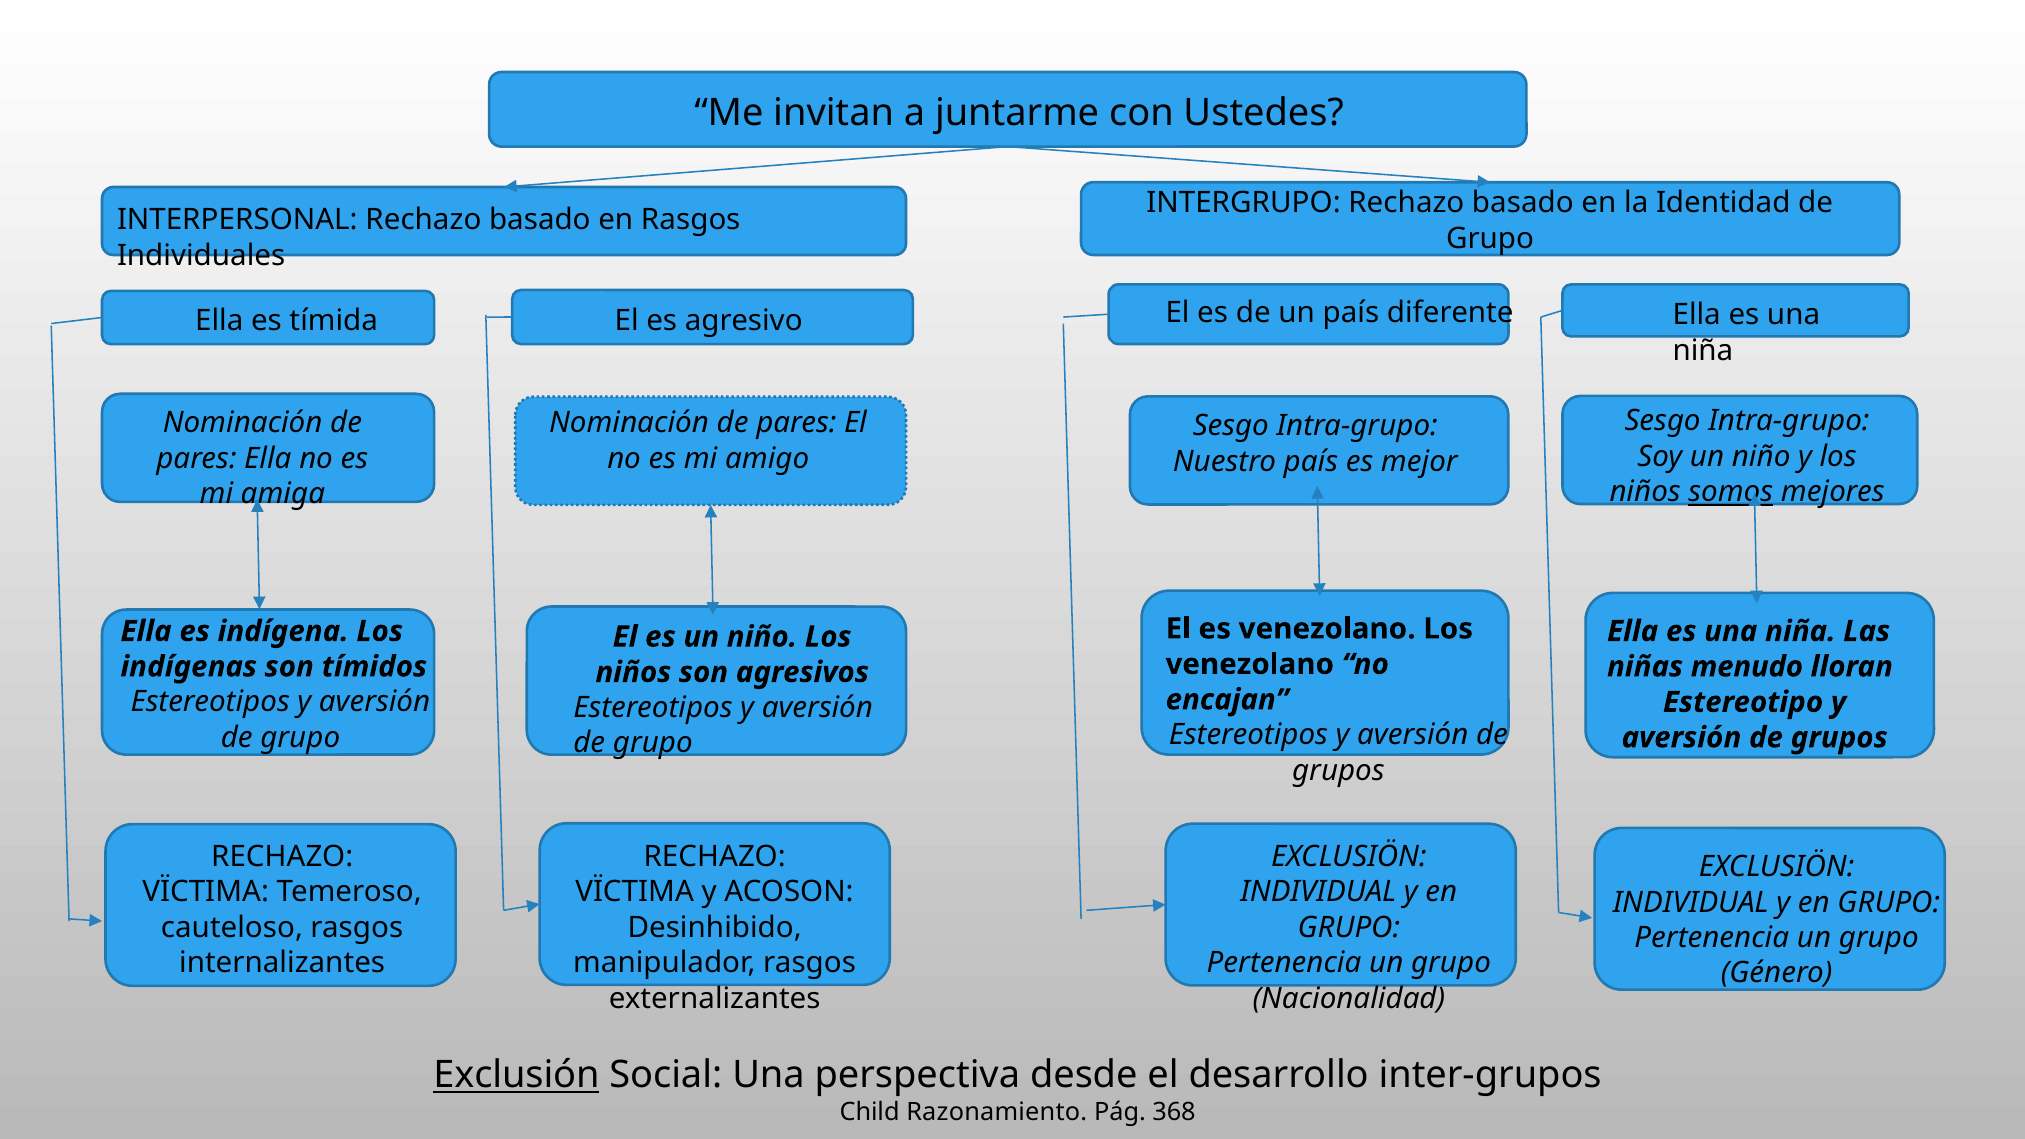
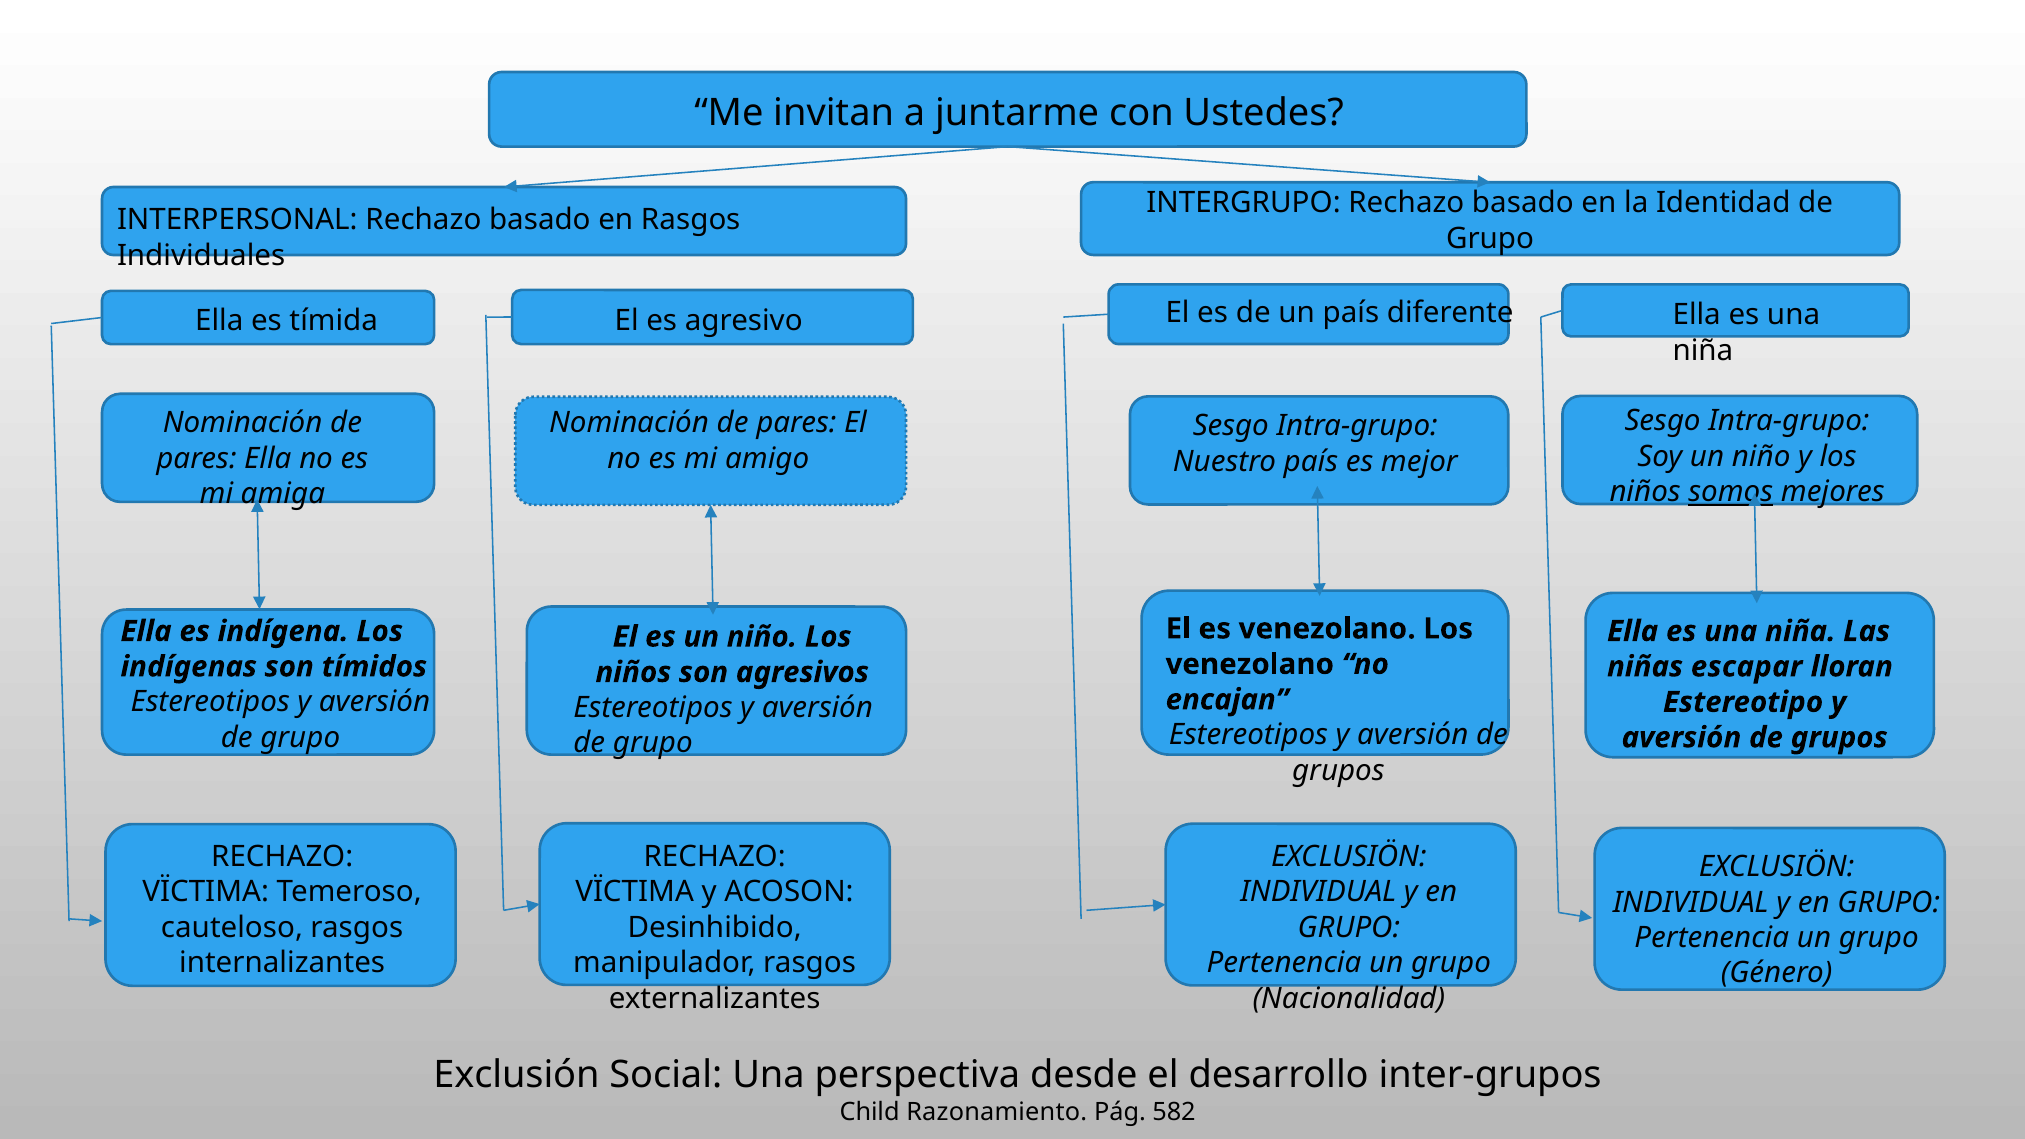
menudo: menudo -> escapar
Exclusión underline: present -> none
368: 368 -> 582
